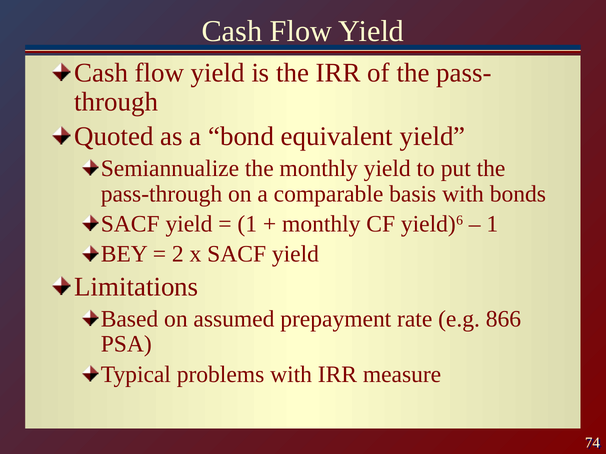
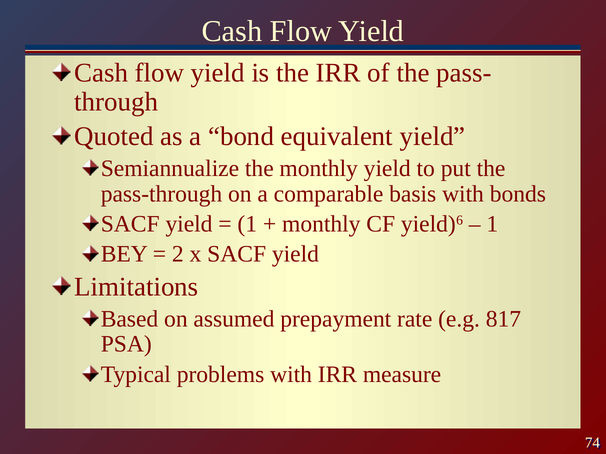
866: 866 -> 817
